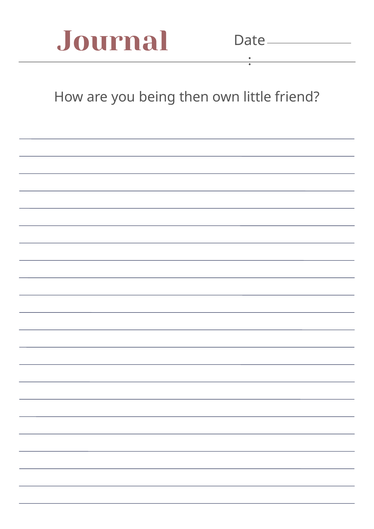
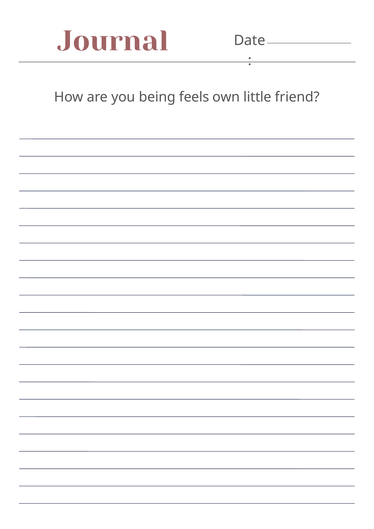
then: then -> feels
